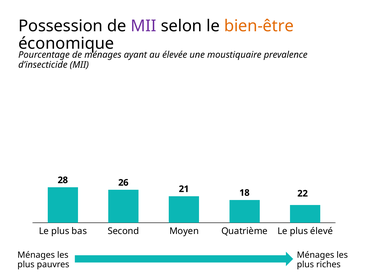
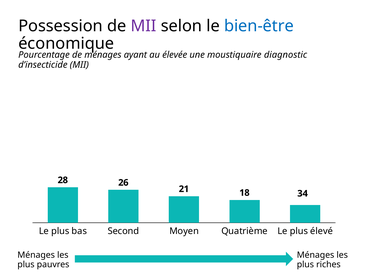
bien-être colour: orange -> blue
prevalence: prevalence -> diagnostic
22: 22 -> 34
